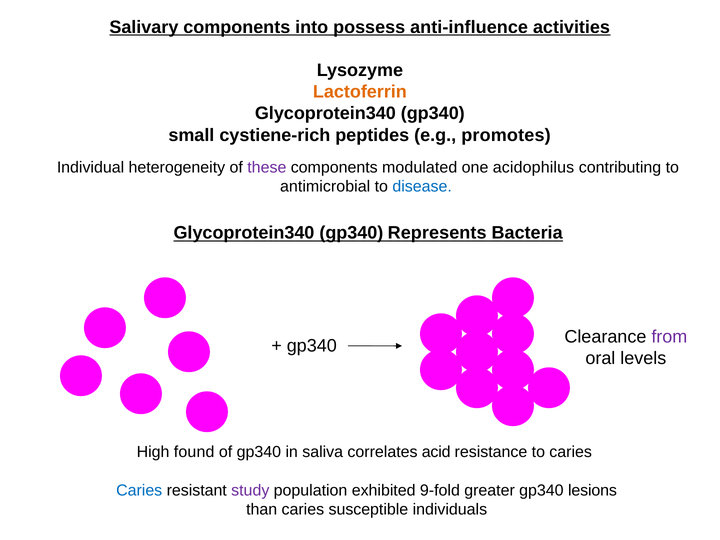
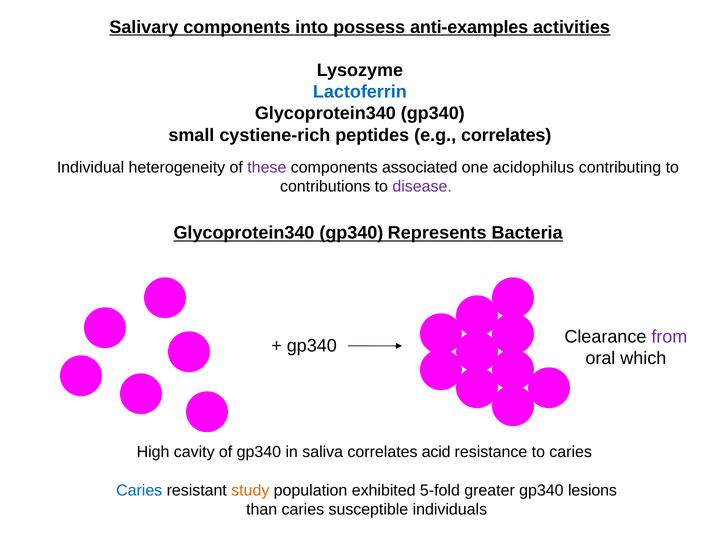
anti-influence: anti-influence -> anti-examples
Lactoferrin colour: orange -> blue
e.g promotes: promotes -> correlates
modulated: modulated -> associated
antimicrobial: antimicrobial -> contributions
disease colour: blue -> purple
levels: levels -> which
found: found -> cavity
study colour: purple -> orange
9-fold: 9-fold -> 5-fold
